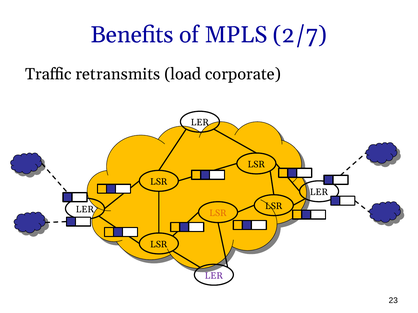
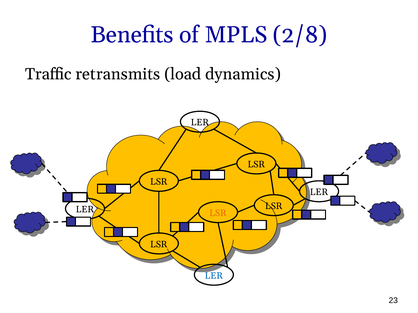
2/7: 2/7 -> 2/8
corporate: corporate -> dynamics
LER at (214, 276) colour: purple -> blue
